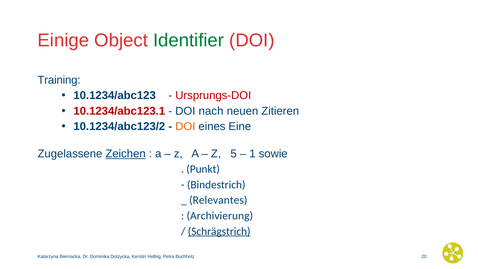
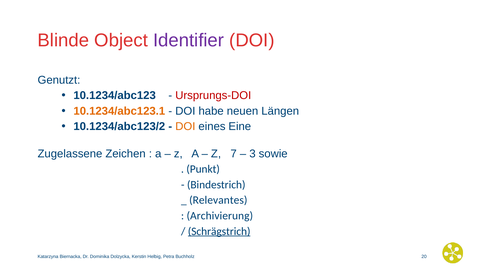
Einige: Einige -> Blinde
Identifier colour: green -> purple
Training: Training -> Genutzt
10.1234/abc123.1 colour: red -> orange
nach: nach -> habe
Zitieren: Zitieren -> Längen
Zeichen underline: present -> none
5: 5 -> 7
1: 1 -> 3
